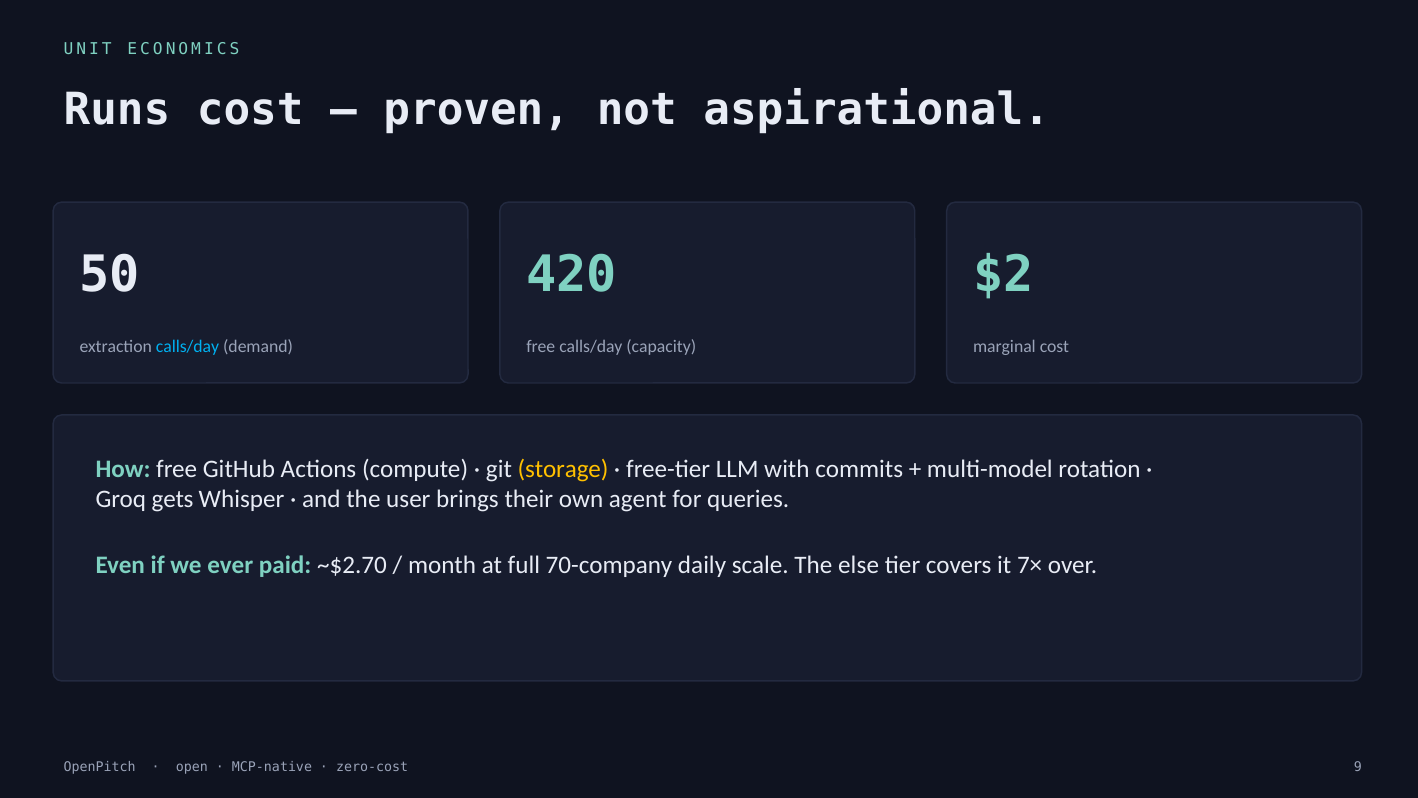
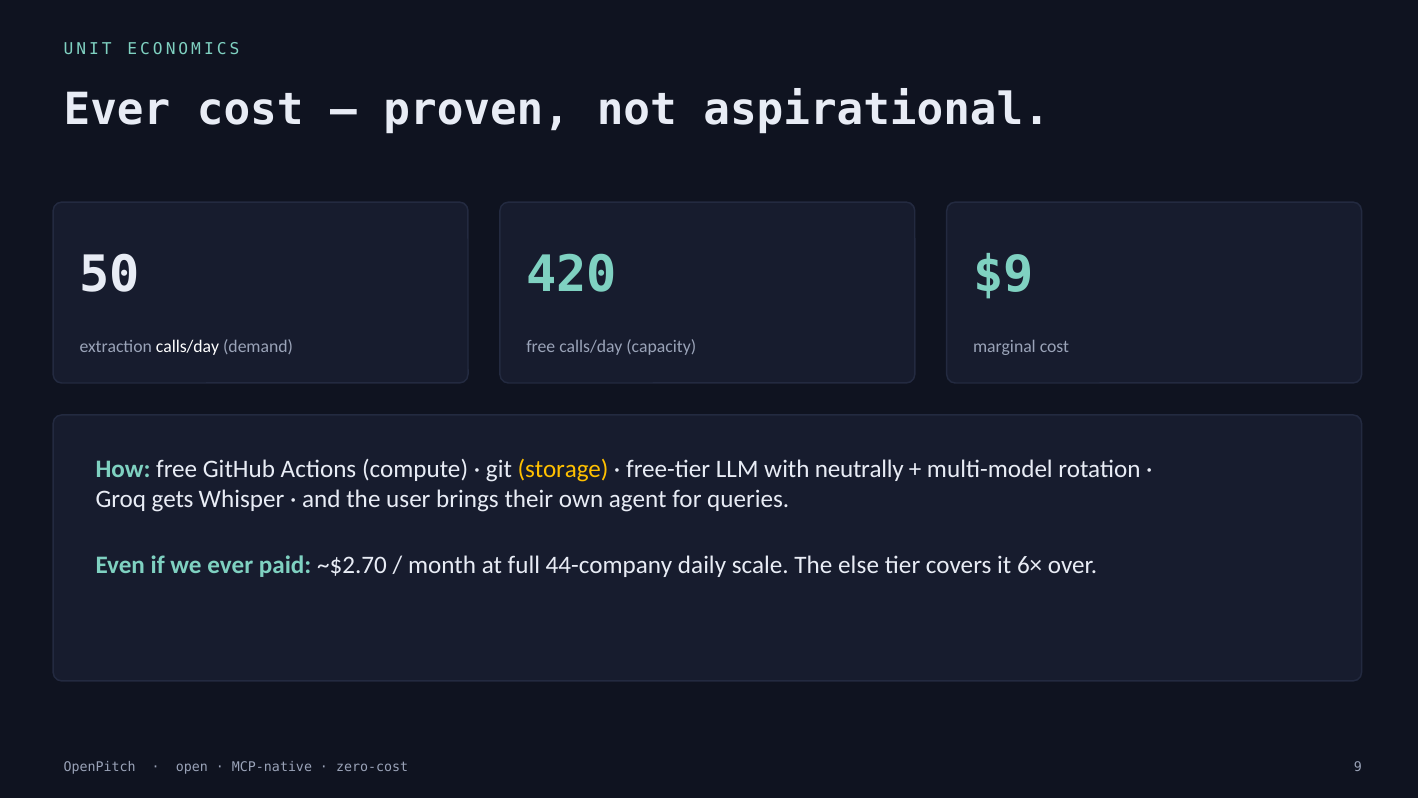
Runs at (117, 109): Runs -> Ever
$2: $2 -> $9
calls/day at (188, 346) colour: light blue -> white
commits: commits -> neutrally
70-company: 70-company -> 44-company
7×: 7× -> 6×
